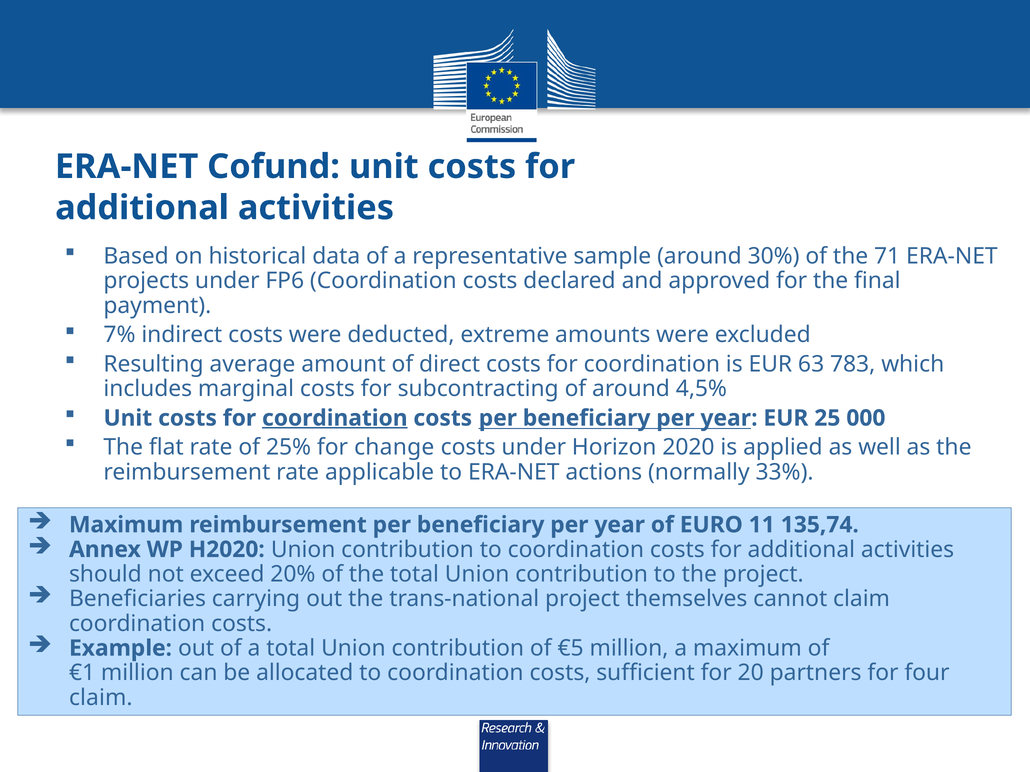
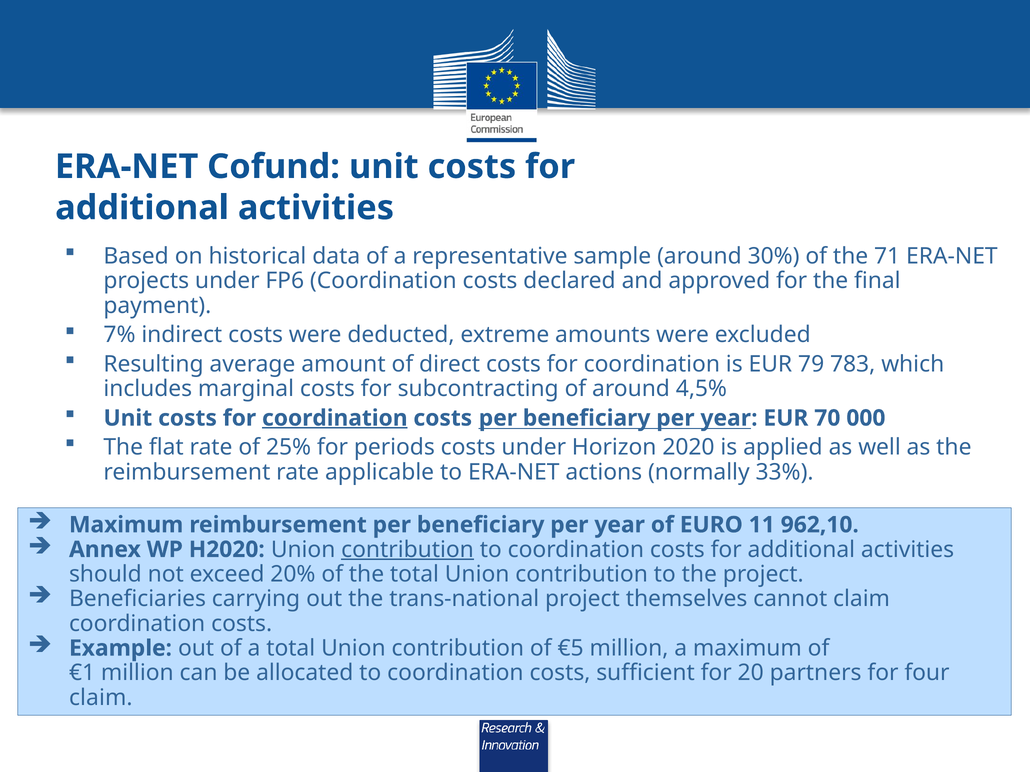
63: 63 -> 79
25: 25 -> 70
change: change -> periods
135,74: 135,74 -> 962,10
contribution at (408, 550) underline: none -> present
